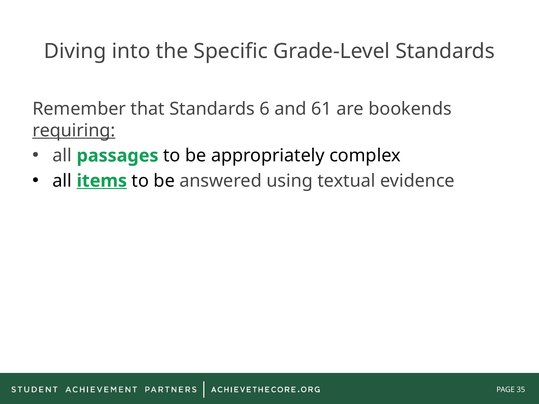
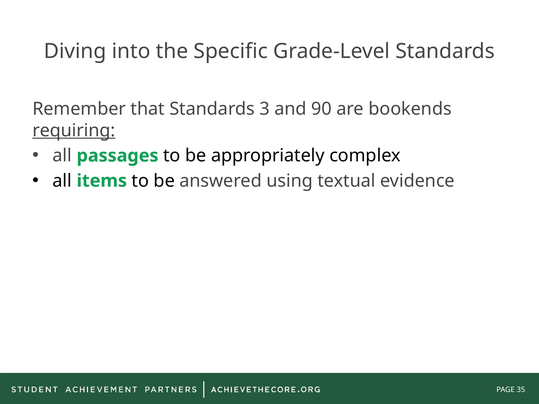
6: 6 -> 3
61: 61 -> 90
items underline: present -> none
